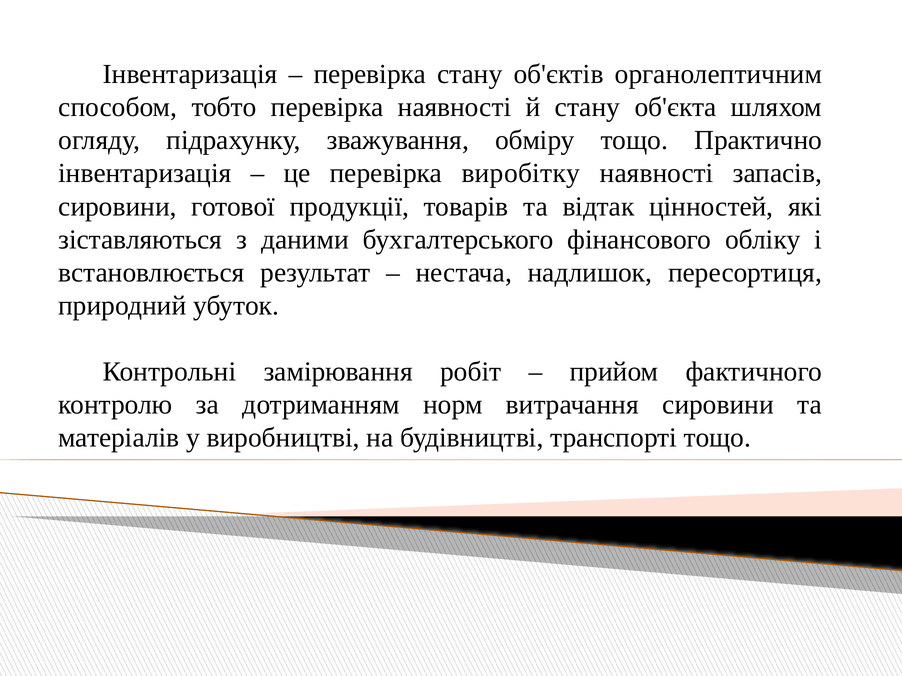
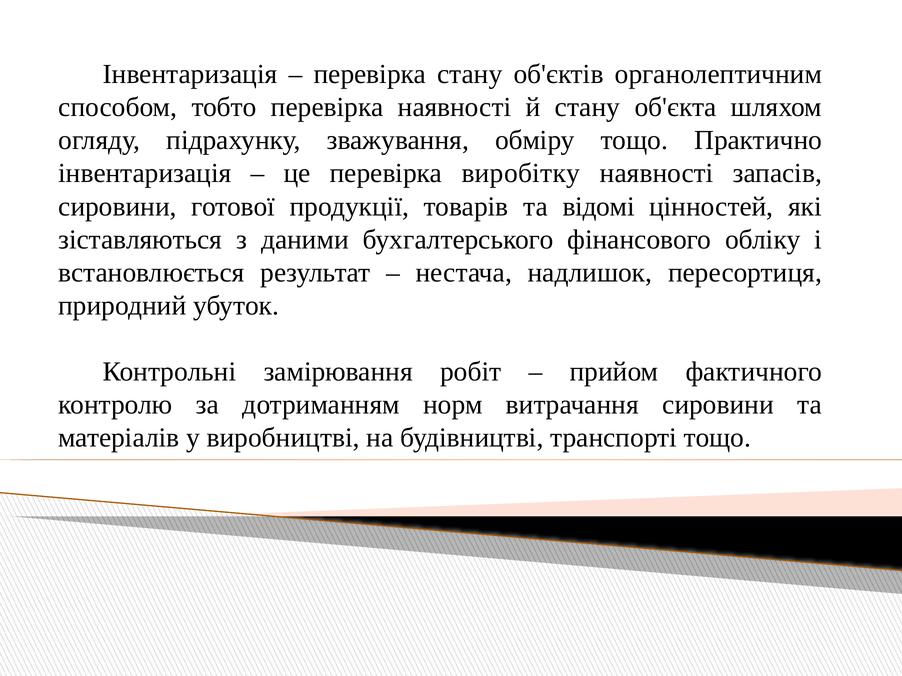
відтак: відтак -> відомі
